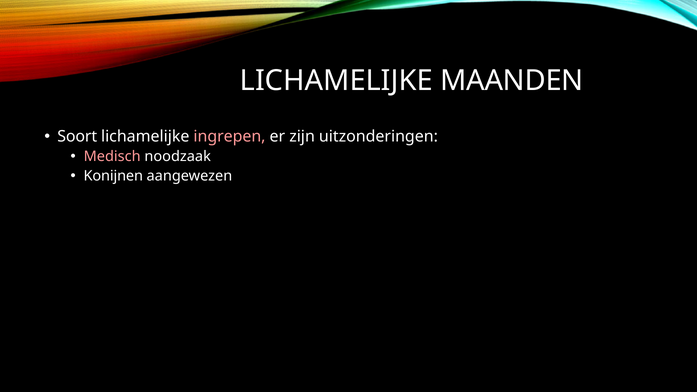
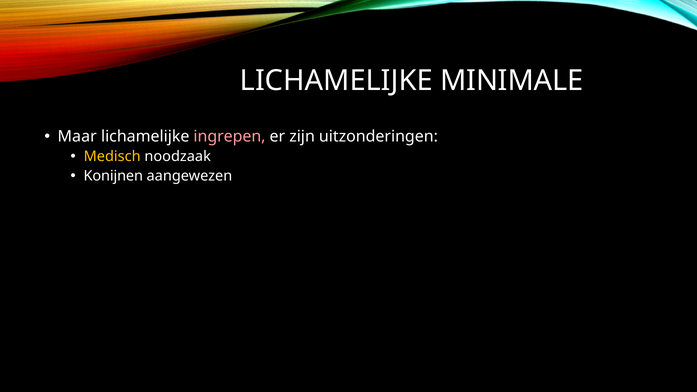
MAANDEN: MAANDEN -> MINIMALE
Soort: Soort -> Maar
Medisch colour: pink -> yellow
